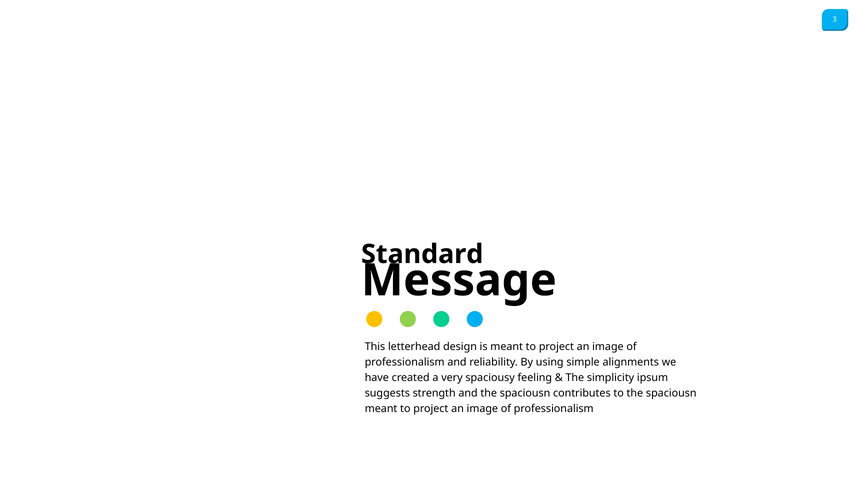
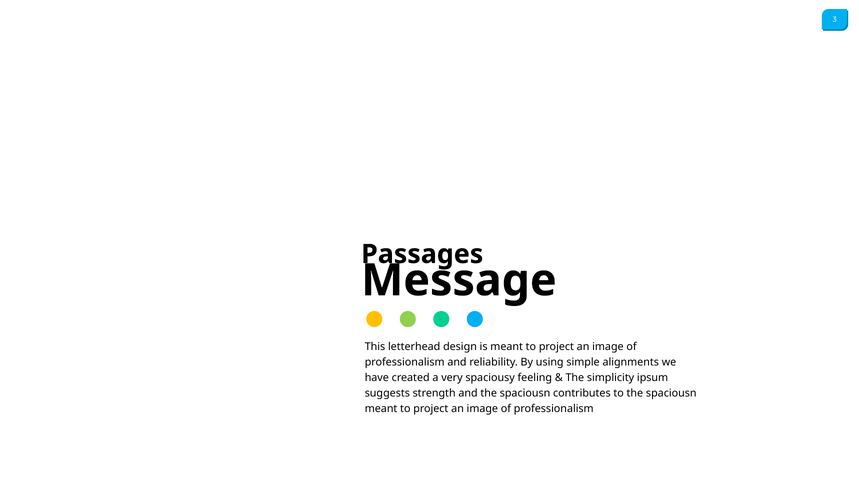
Standard: Standard -> Passages
